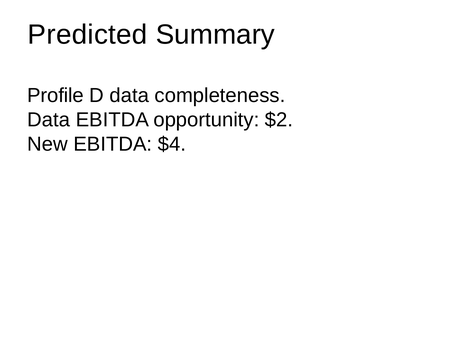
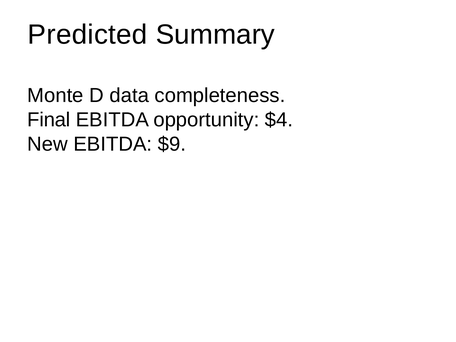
Profile: Profile -> Monte
Data at (49, 120): Data -> Final
$2: $2 -> $4
$4: $4 -> $9
